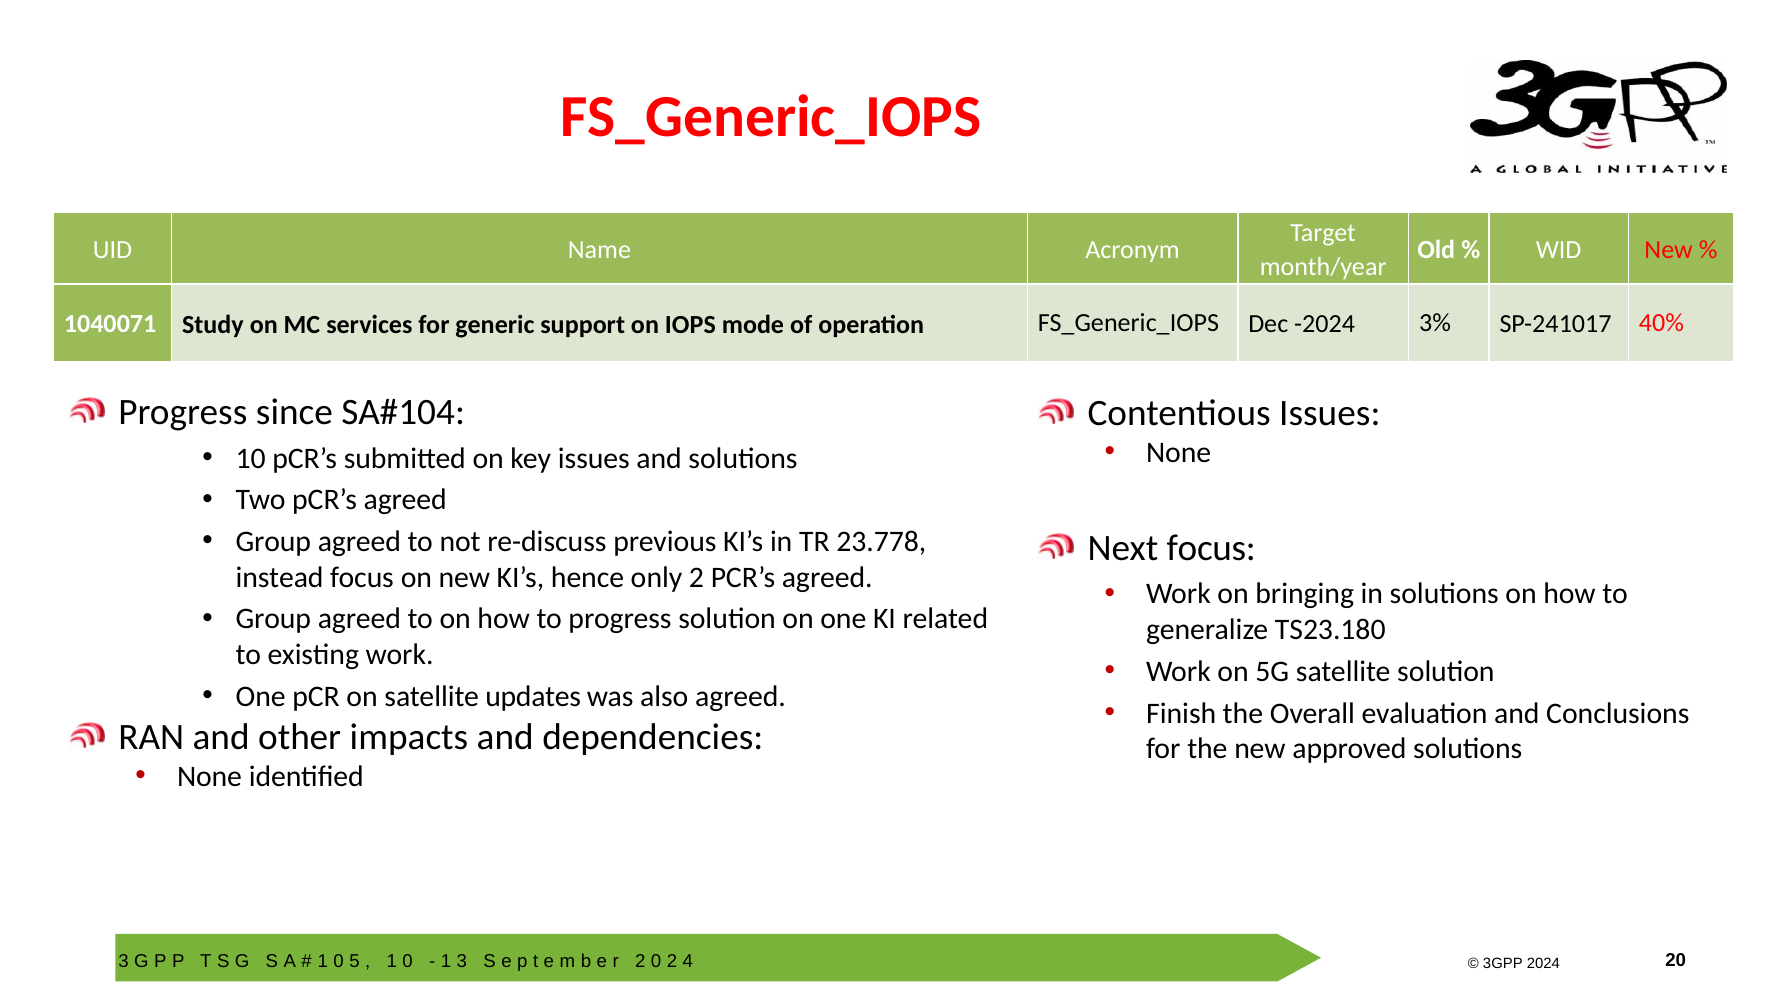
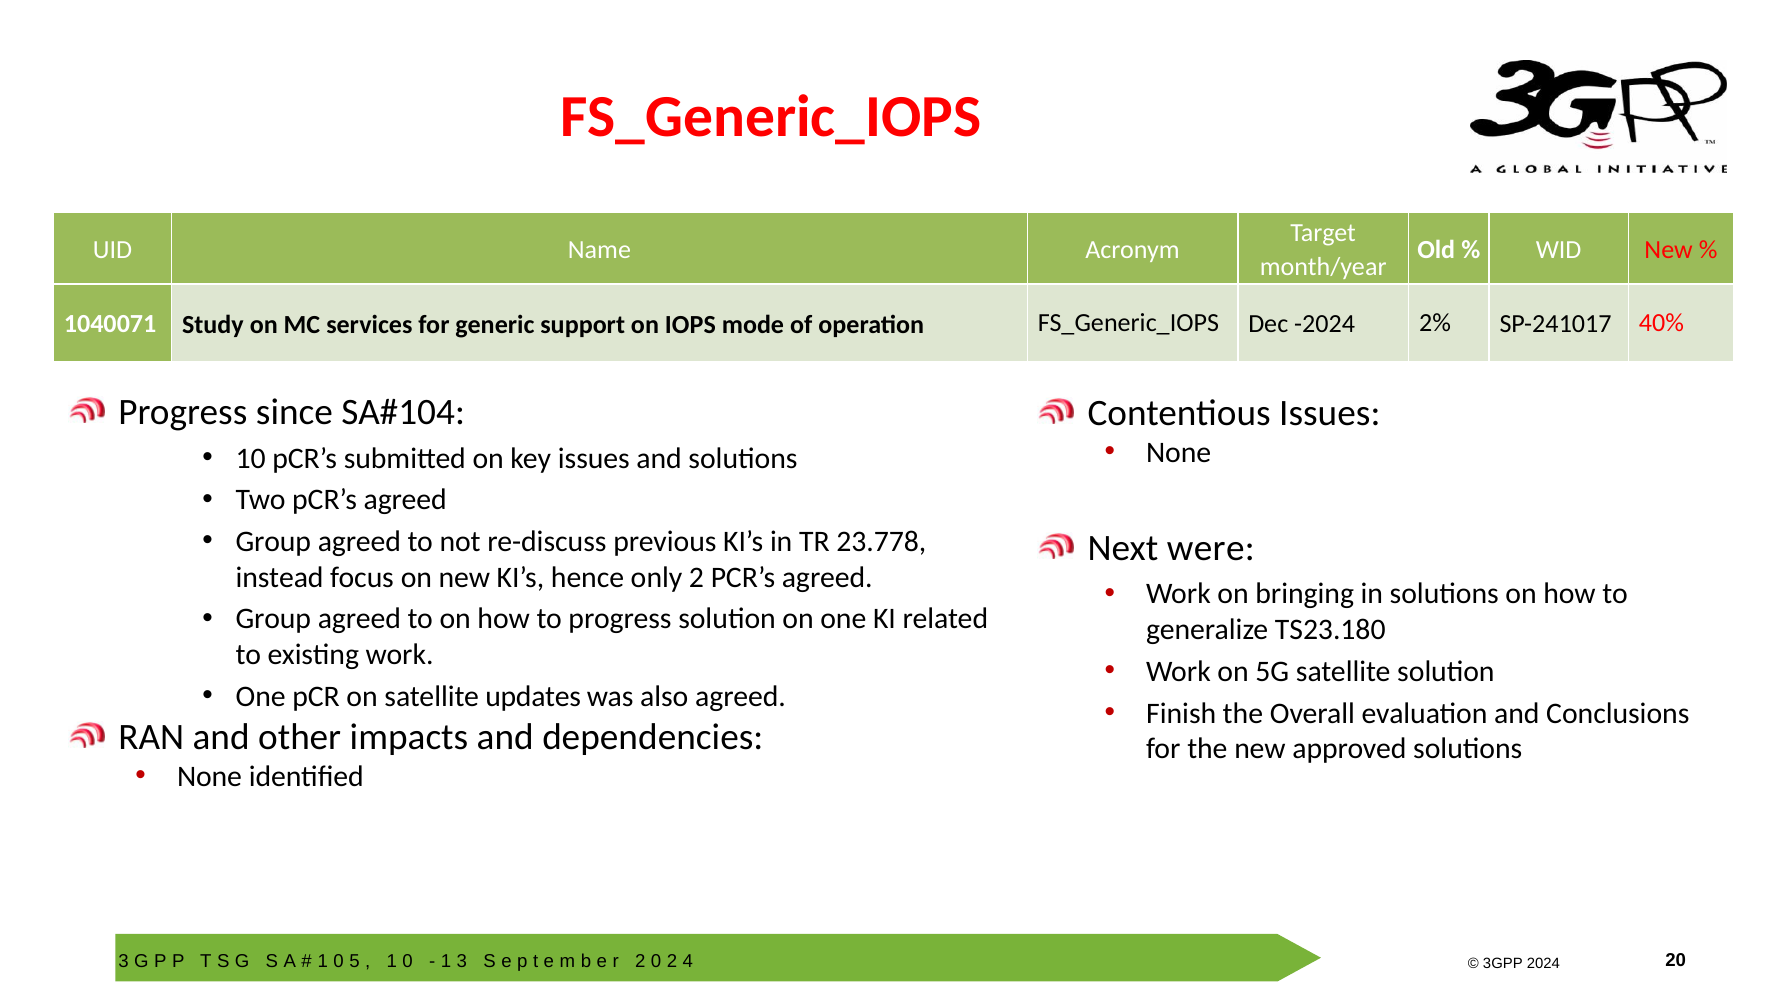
3%: 3% -> 2%
Next focus: focus -> were
